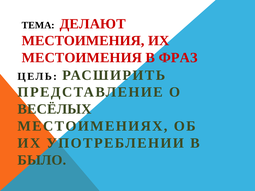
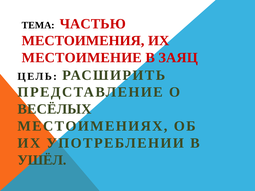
ДЕЛАЮТ: ДЕЛАЮТ -> ЧАСТЬЮ
МЕСТОИМЕНИЯ at (82, 58): МЕСТОИМЕНИЯ -> МЕСТОИМЕНИЕ
ФРАЗ: ФРАЗ -> ЗАЯЦ
БЫЛО: БЫЛО -> УШЁЛ
